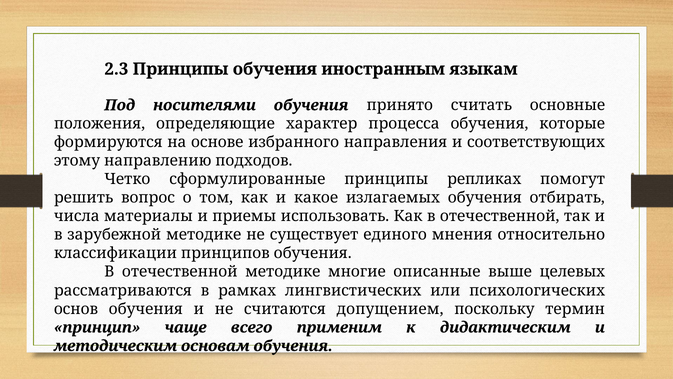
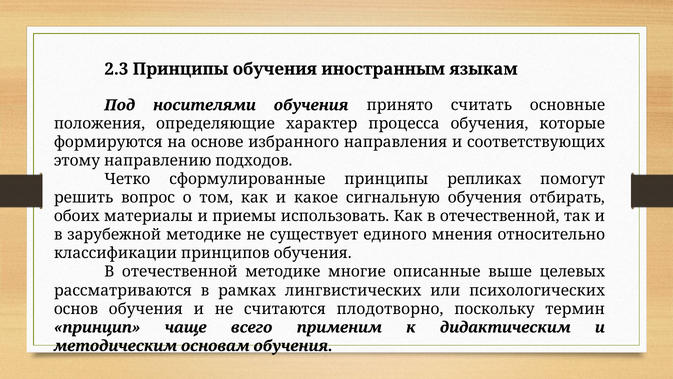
излагаемых: излагаемых -> сигнальную
числа: числа -> обоих
допущением: допущением -> плодотворно
